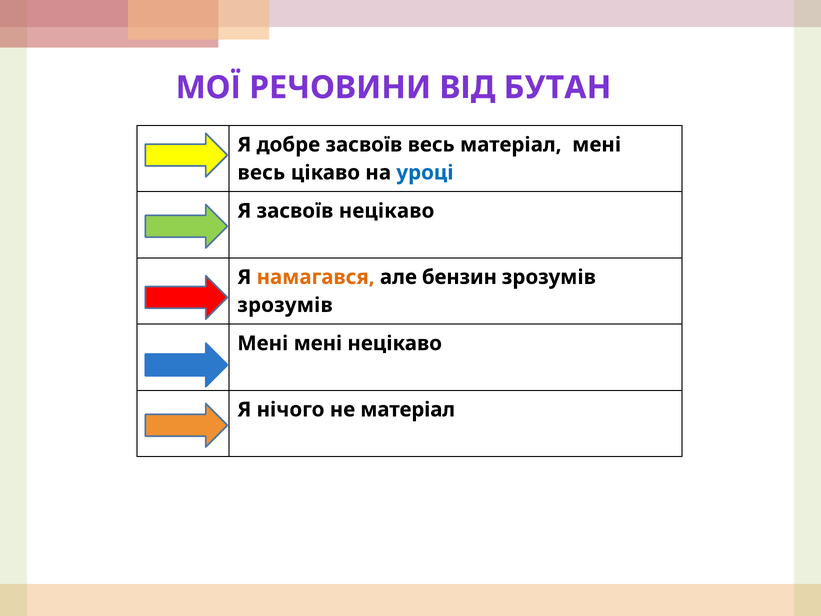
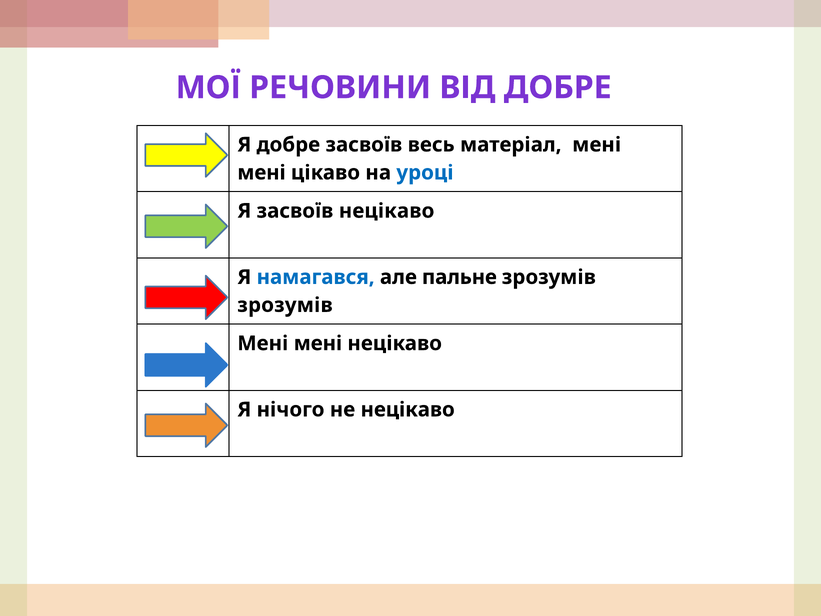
ВІД БУТАН: БУТАН -> ДОБРЕ
весь at (261, 173): весь -> мені
намагався colour: orange -> blue
бензин: бензин -> пальне
не матеріал: матеріал -> нецікаво
